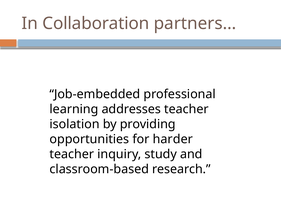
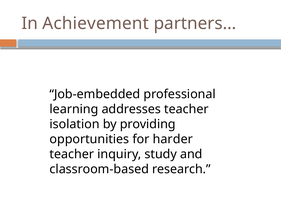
Collaboration: Collaboration -> Achievement
